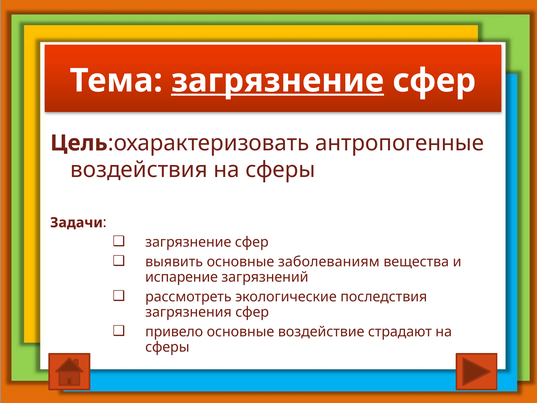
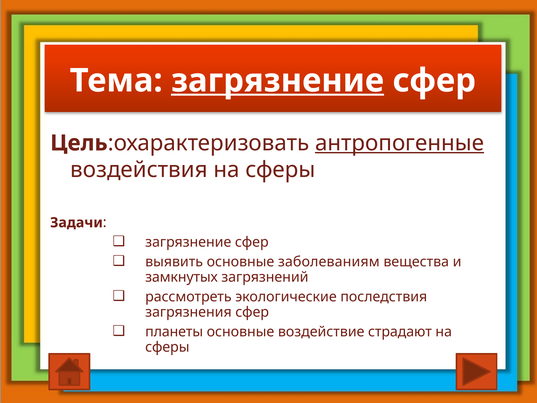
антропогенные underline: none -> present
испарение: испарение -> замкнутых
привело: привело -> планеты
